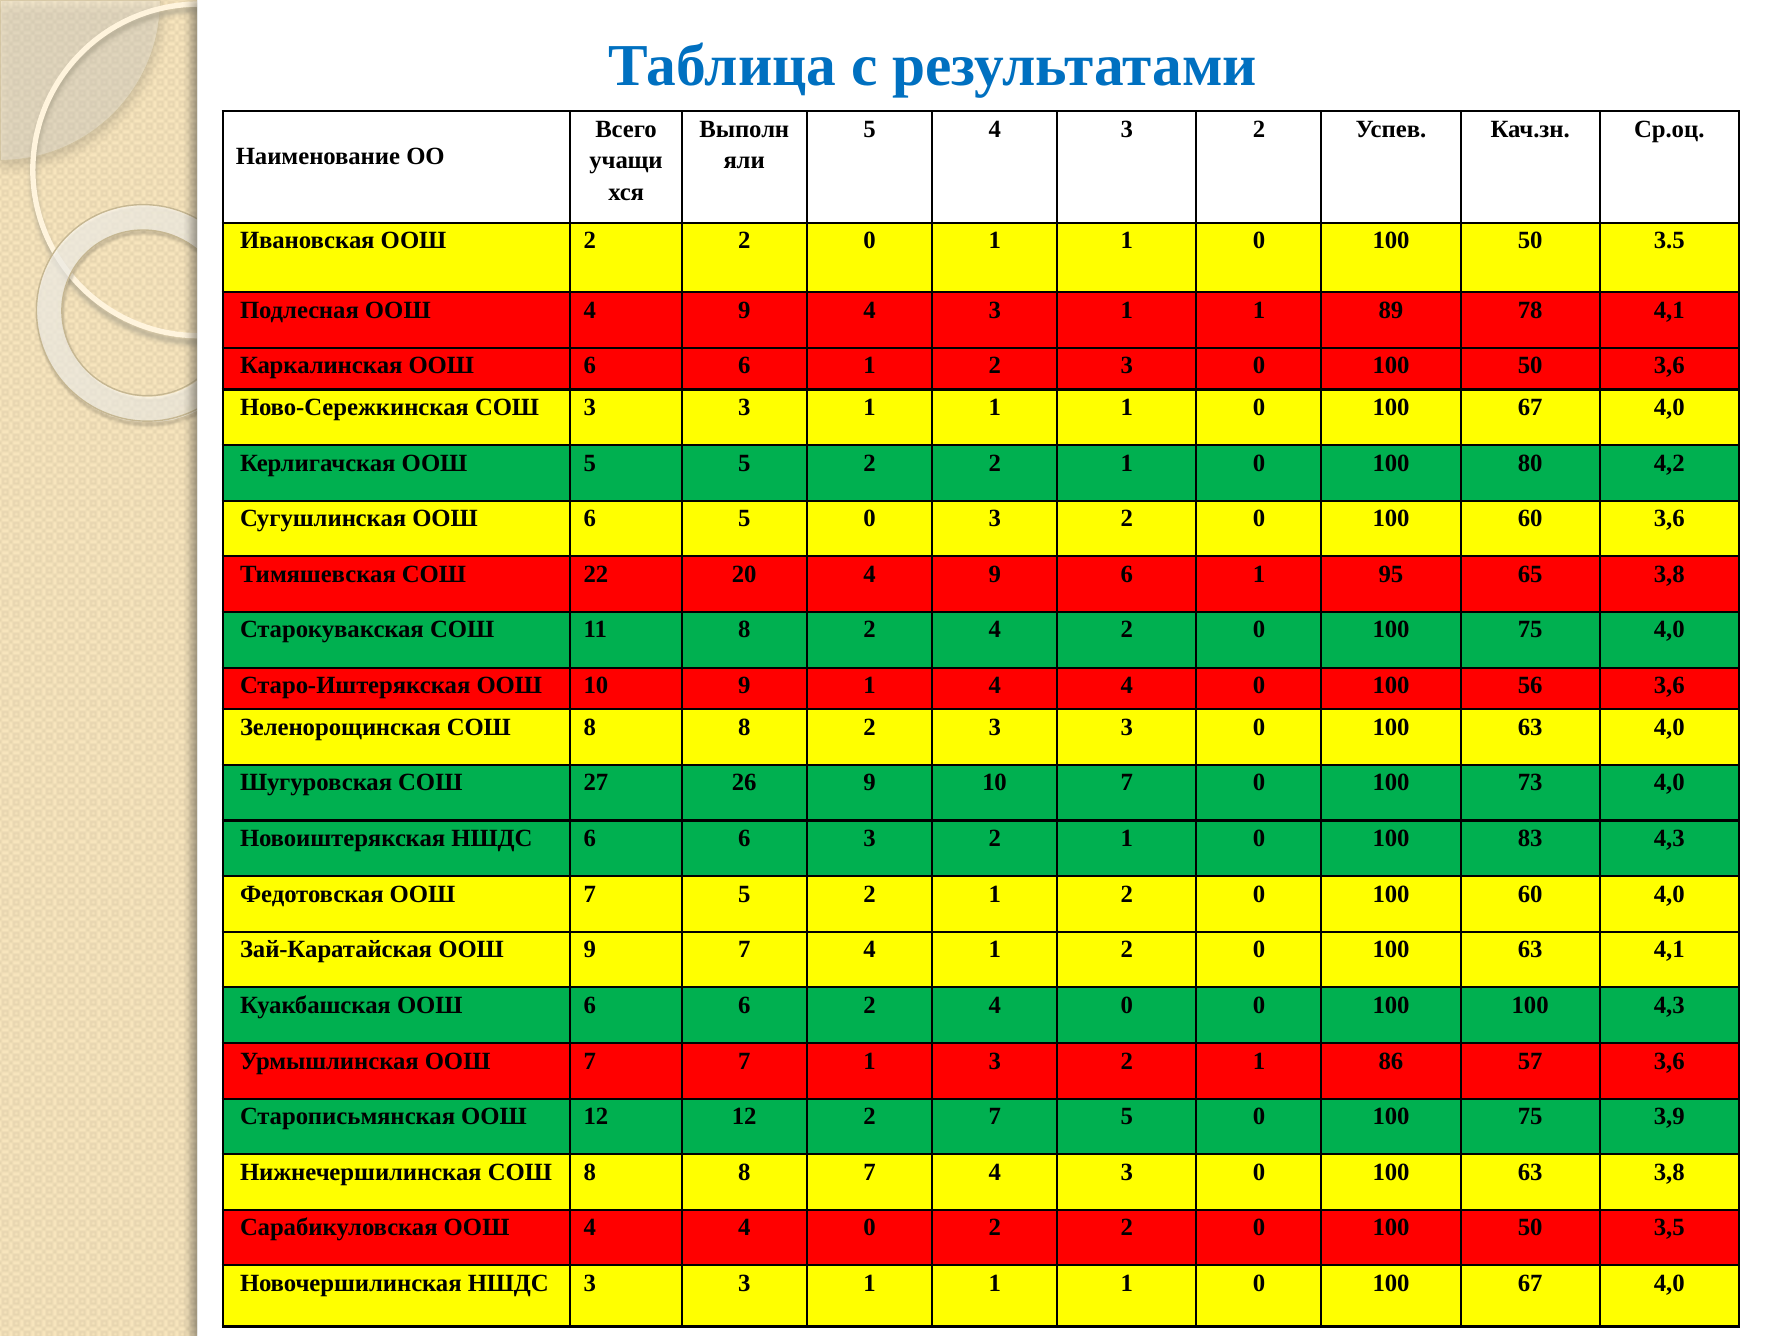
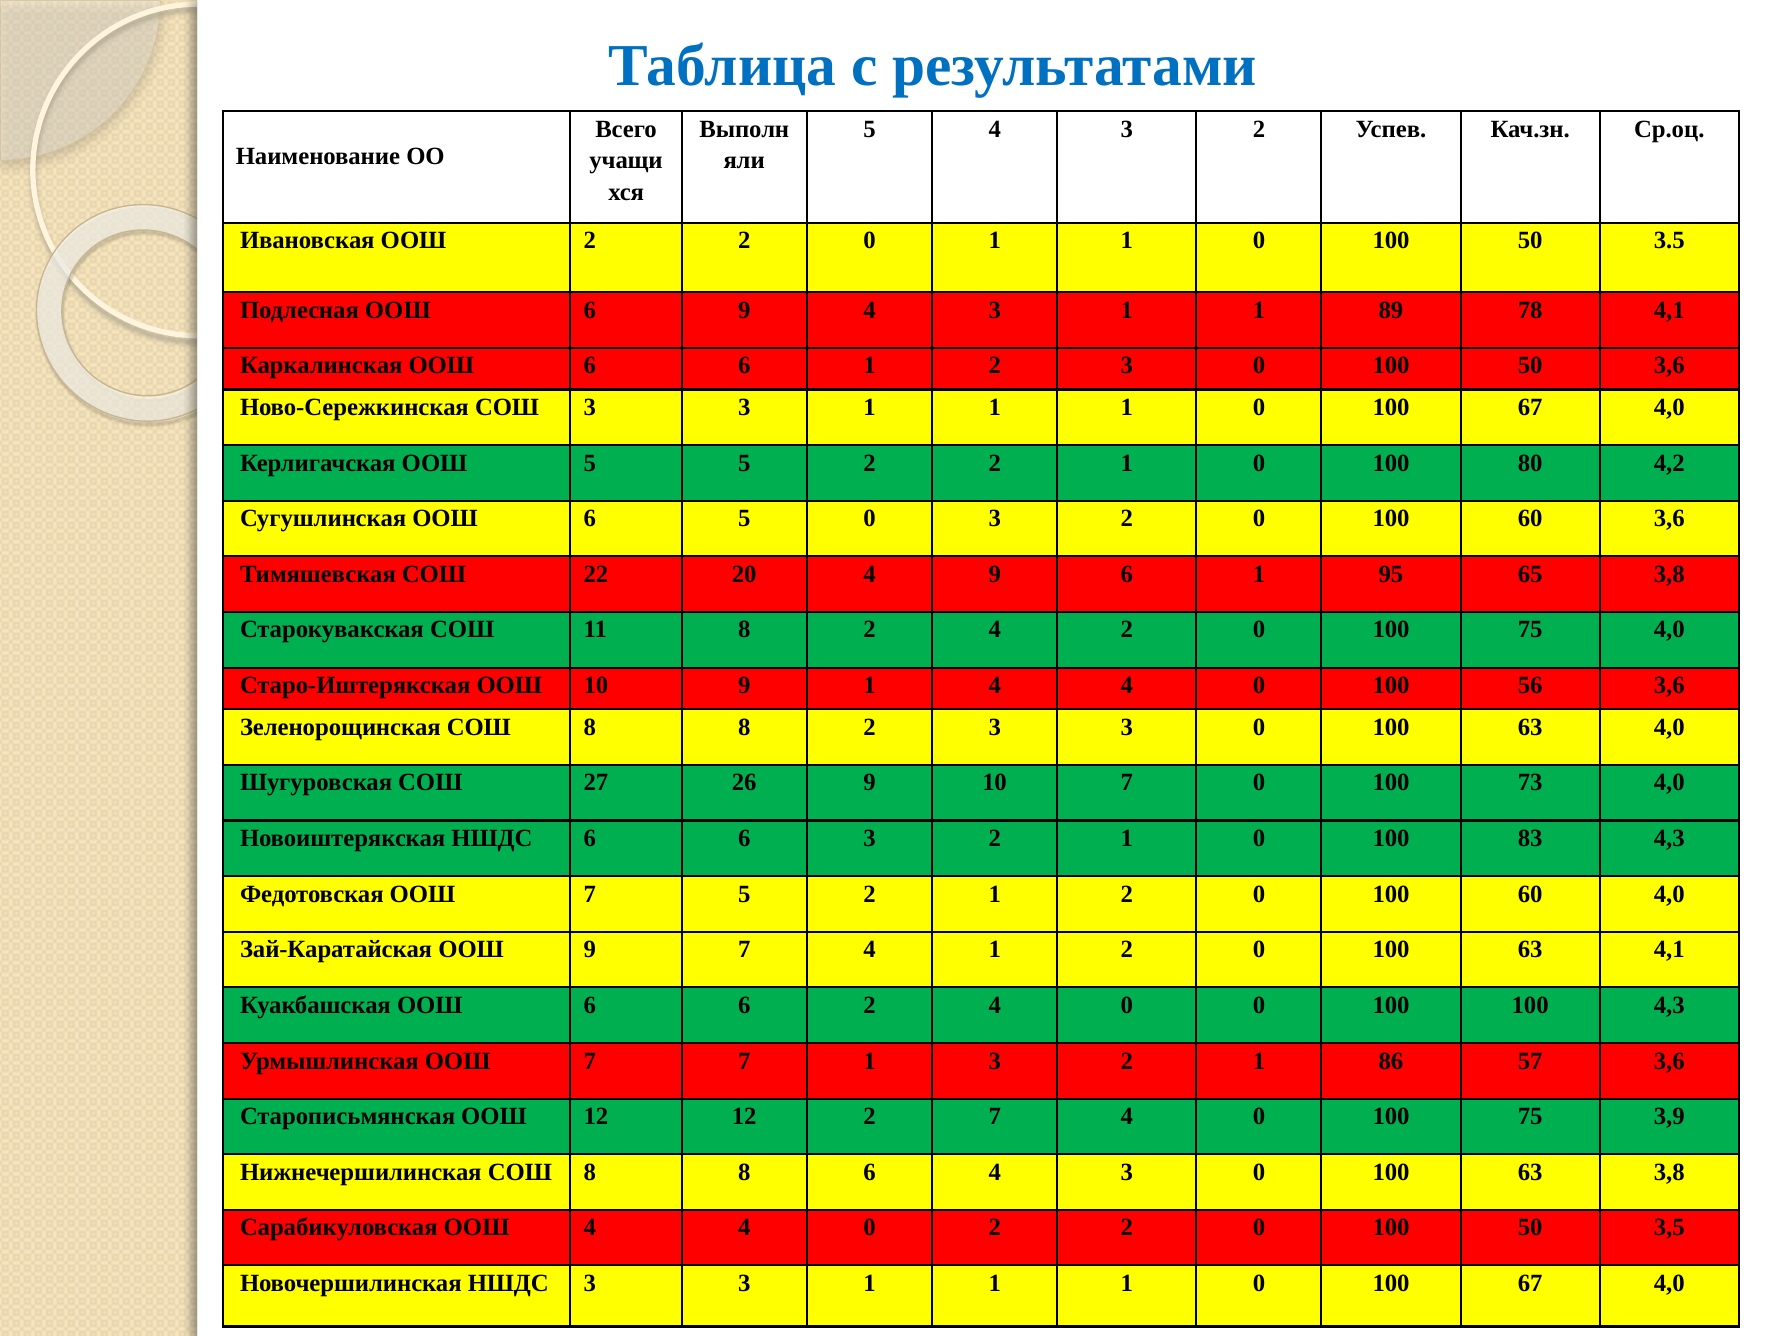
Подлесная ООШ 4: 4 -> 6
2 7 5: 5 -> 4
8 7: 7 -> 6
